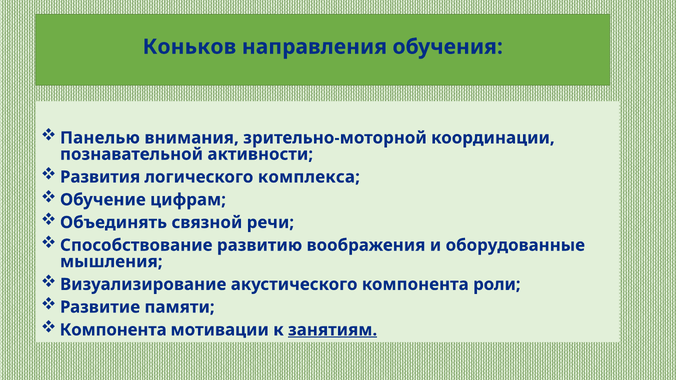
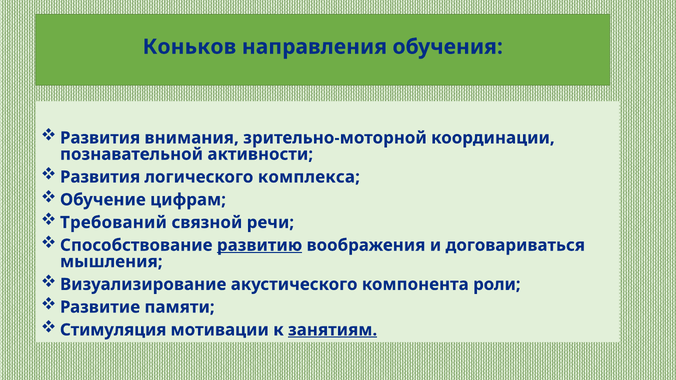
Панелью at (100, 138): Панелью -> Развития
Объединять: Объединять -> Требований
развитию underline: none -> present
оборудованные: оборудованные -> договариваться
Компонента at (113, 330): Компонента -> Стимуляция
